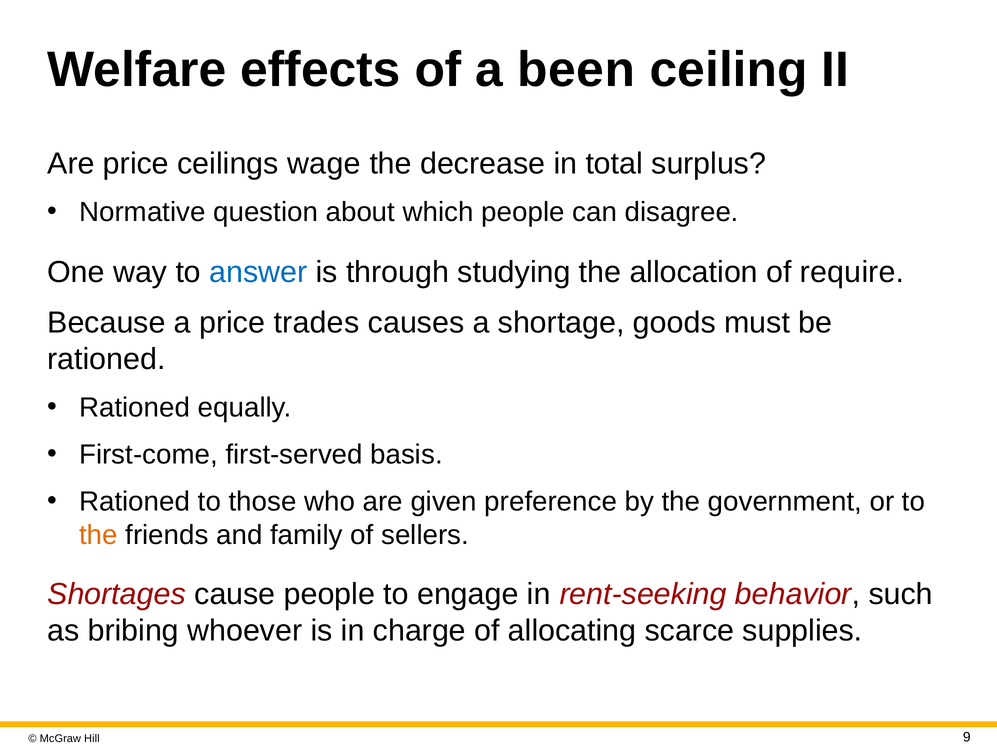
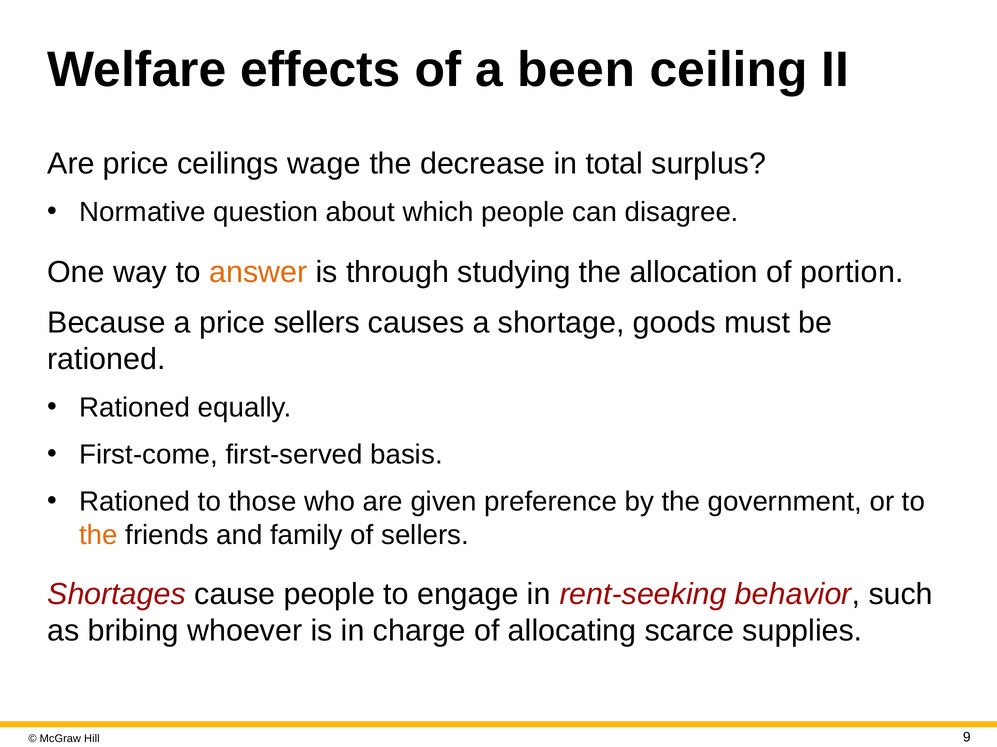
answer colour: blue -> orange
require: require -> portion
price trades: trades -> sellers
